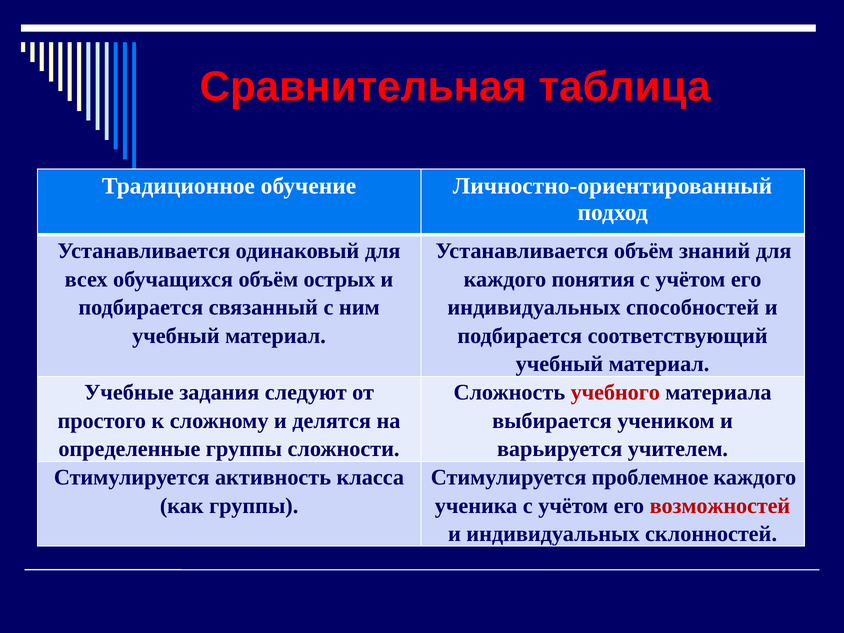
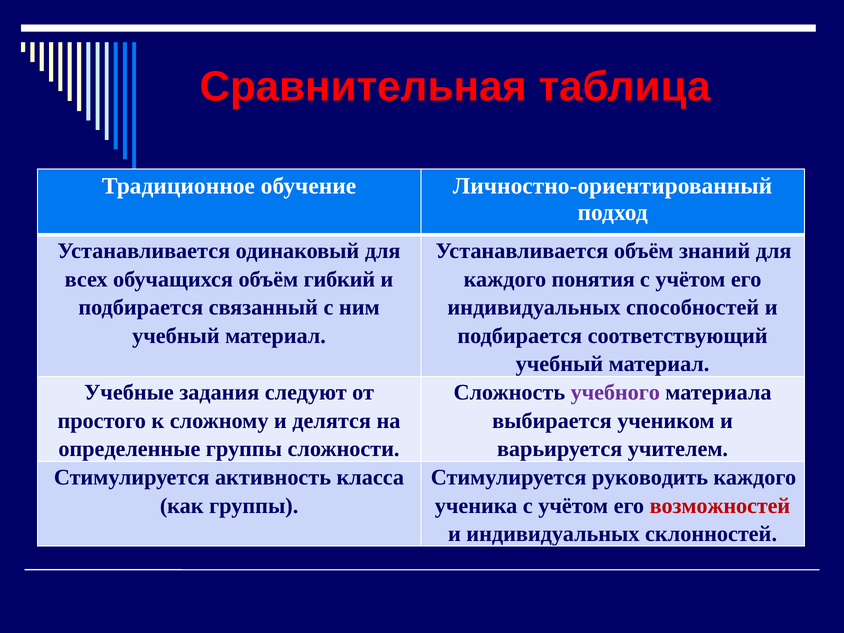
острых: острых -> гибкий
учебного colour: red -> purple
проблемное: проблемное -> руководить
